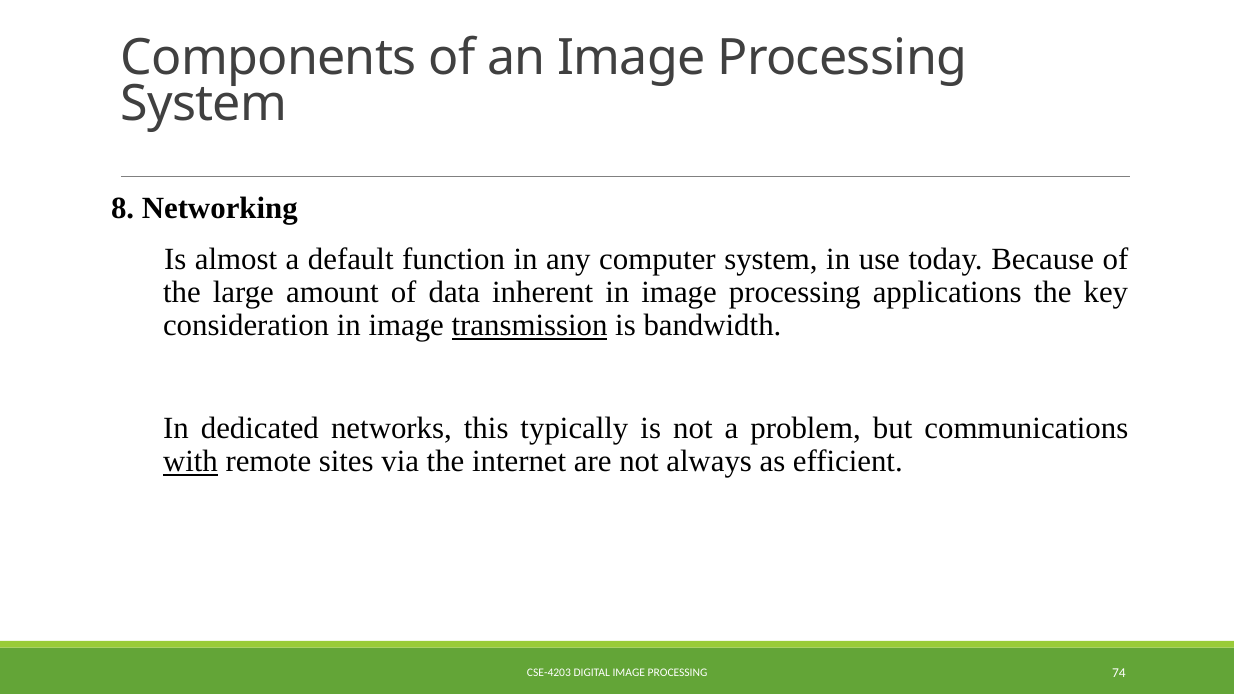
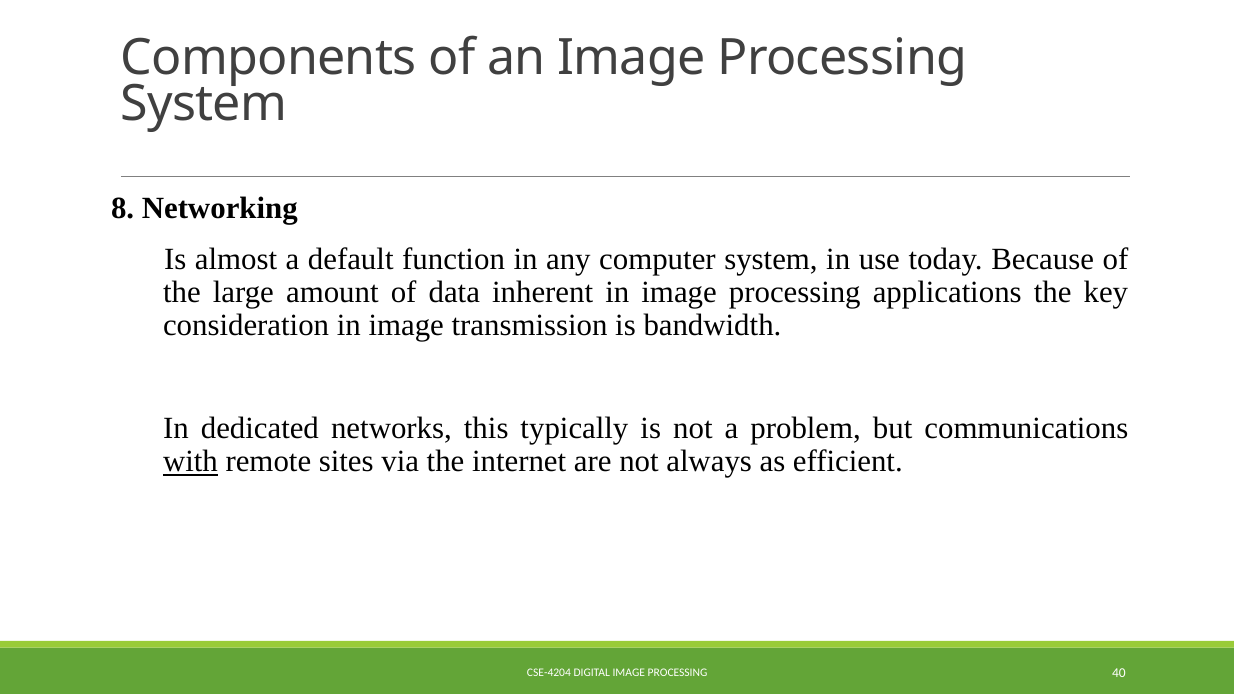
transmission underline: present -> none
CSE-4203: CSE-4203 -> CSE-4204
74: 74 -> 40
